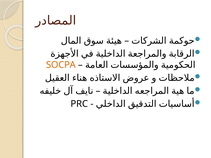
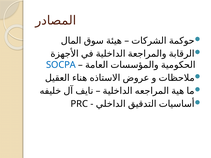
SOCPA colour: orange -> blue
